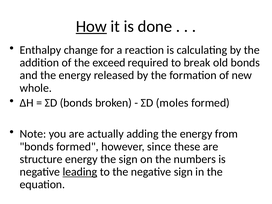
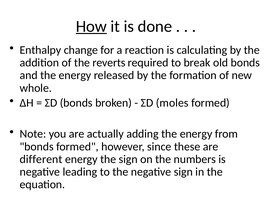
exceed: exceed -> reverts
structure: structure -> different
leading underline: present -> none
